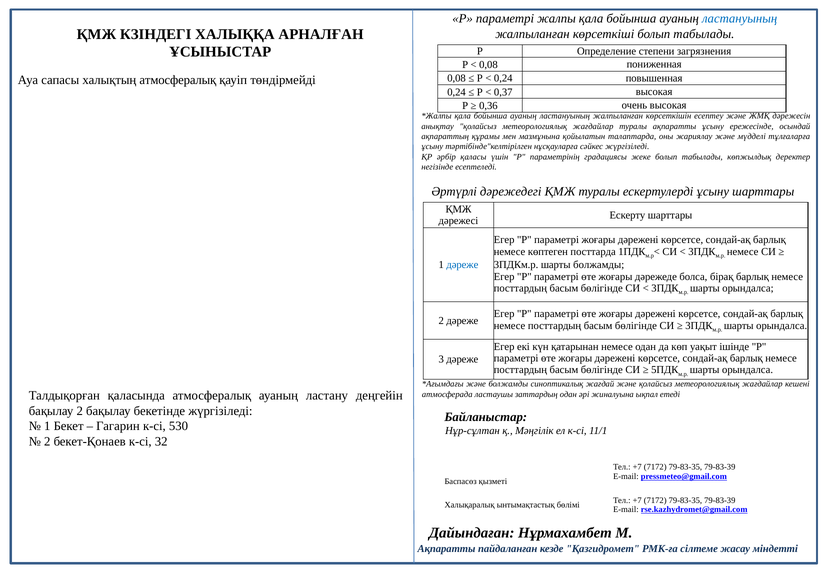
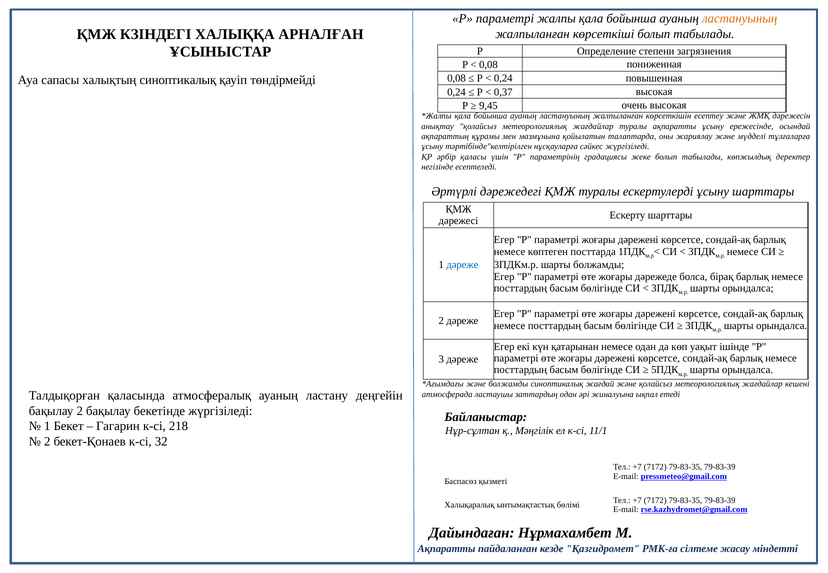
ластануының at (740, 19) colour: blue -> orange
халықтың атмосфералық: атмосфералық -> синоптикалық
0,36: 0,36 -> 9,45
530: 530 -> 218
